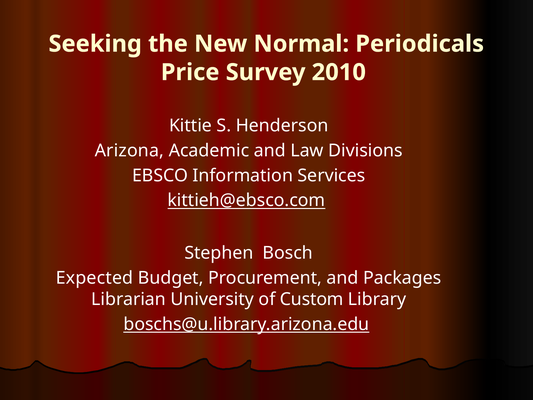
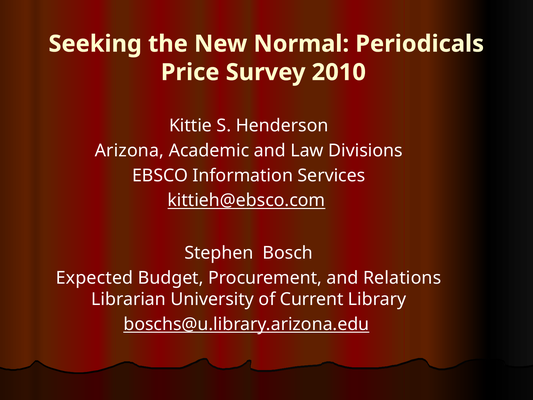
Packages: Packages -> Relations
Custom: Custom -> Current
